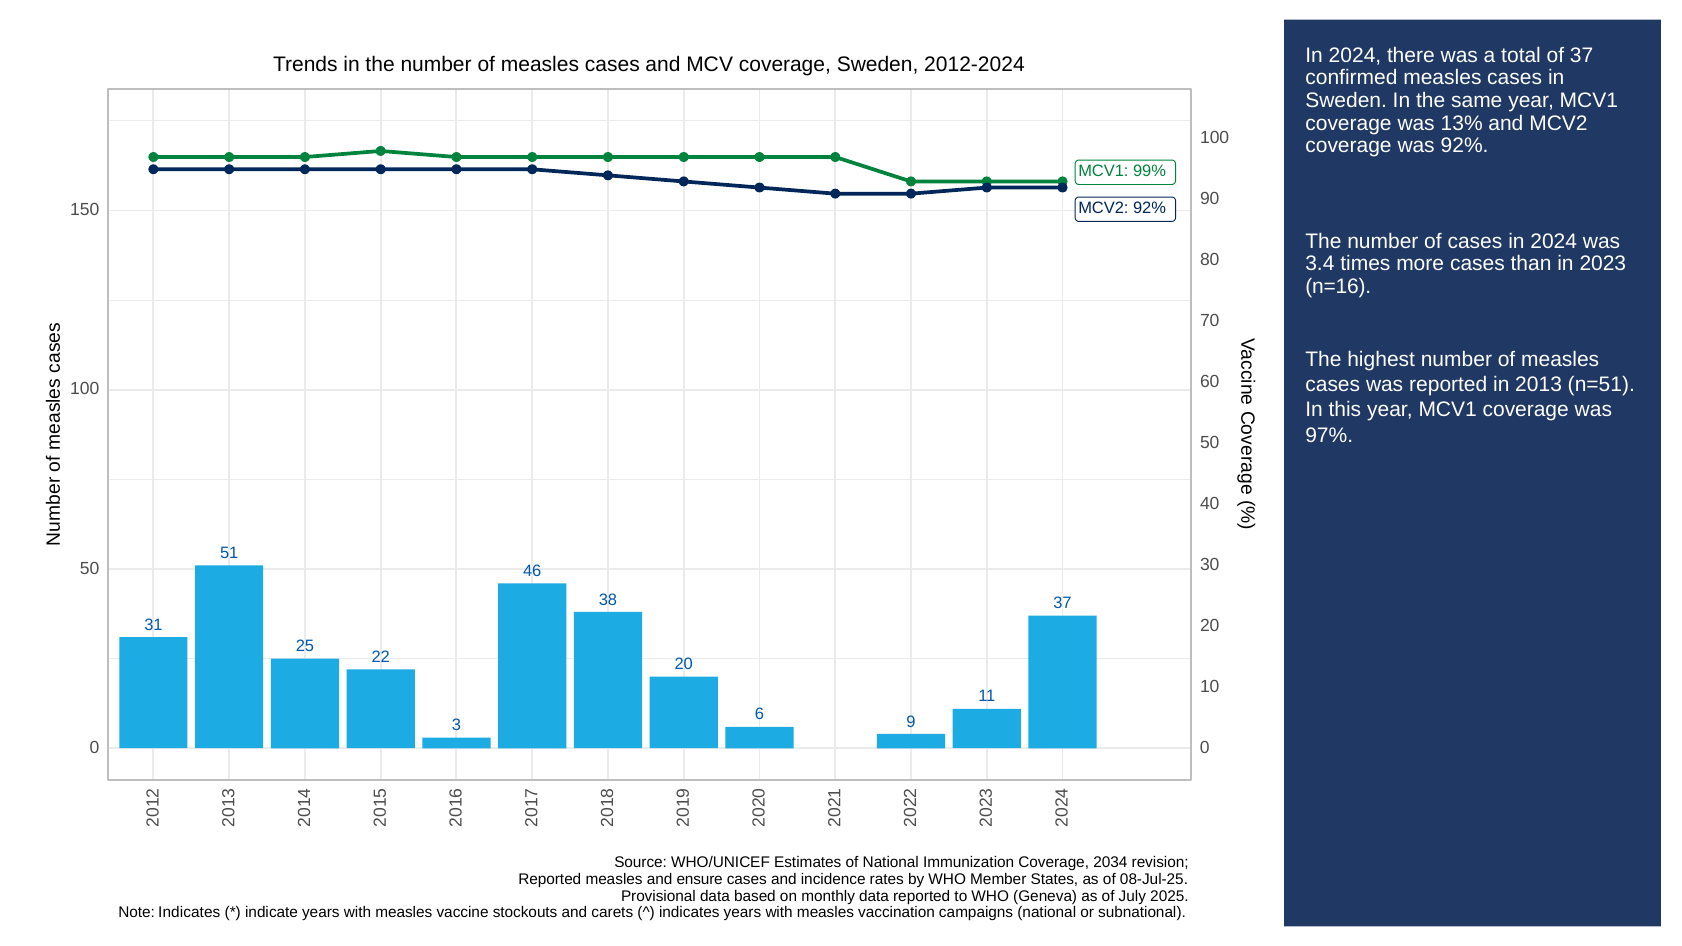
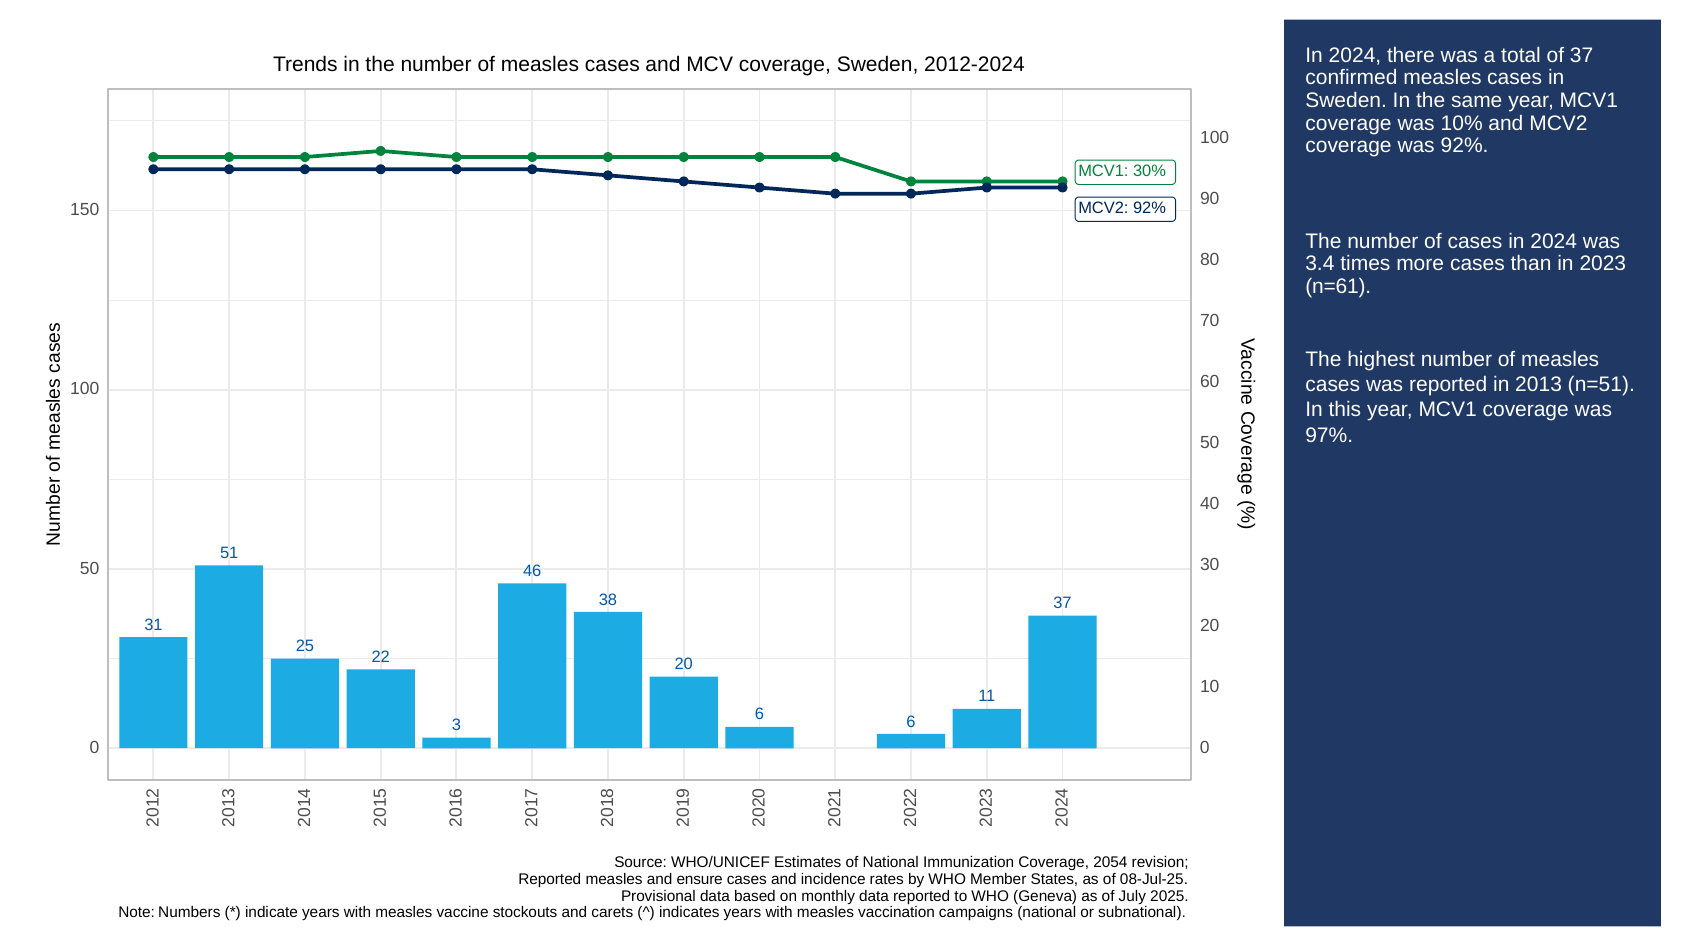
13%: 13% -> 10%
99%: 99% -> 30%
n=16: n=16 -> n=61
6 9: 9 -> 6
2034: 2034 -> 2054
Note Indicates: Indicates -> Numbers
